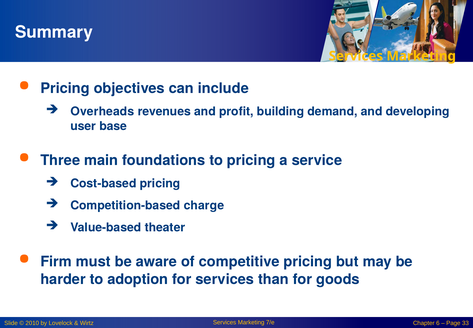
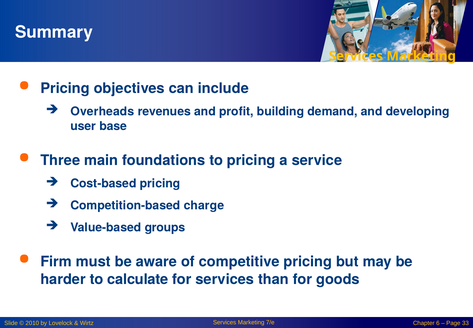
theater: theater -> groups
adoption: adoption -> calculate
